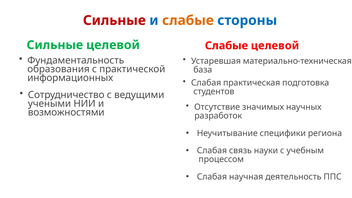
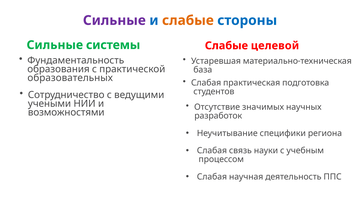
Сильные at (114, 20) colour: red -> purple
Сильные целевой: целевой -> системы
информационных: информационных -> образовательных
